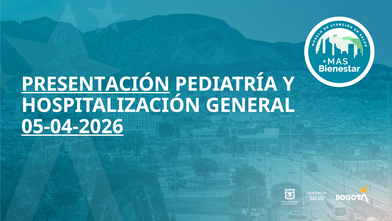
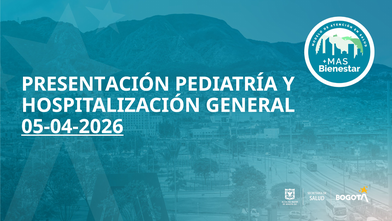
PRESENTACIÓN underline: present -> none
